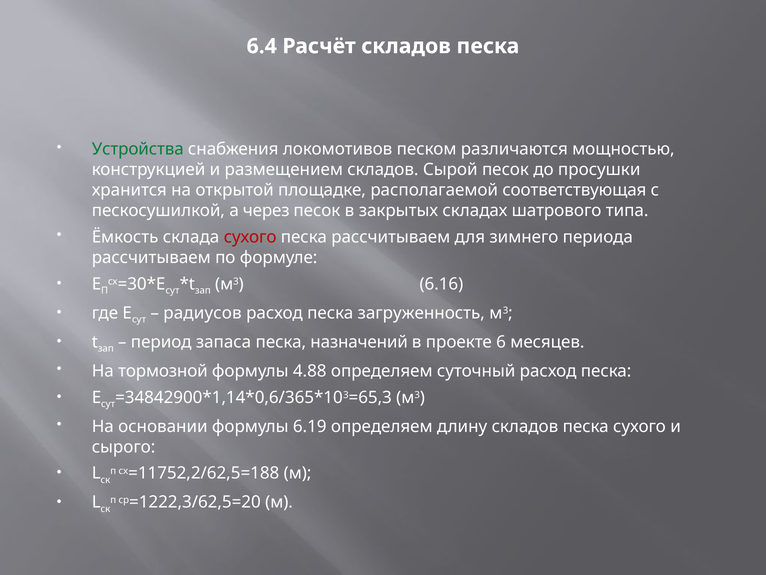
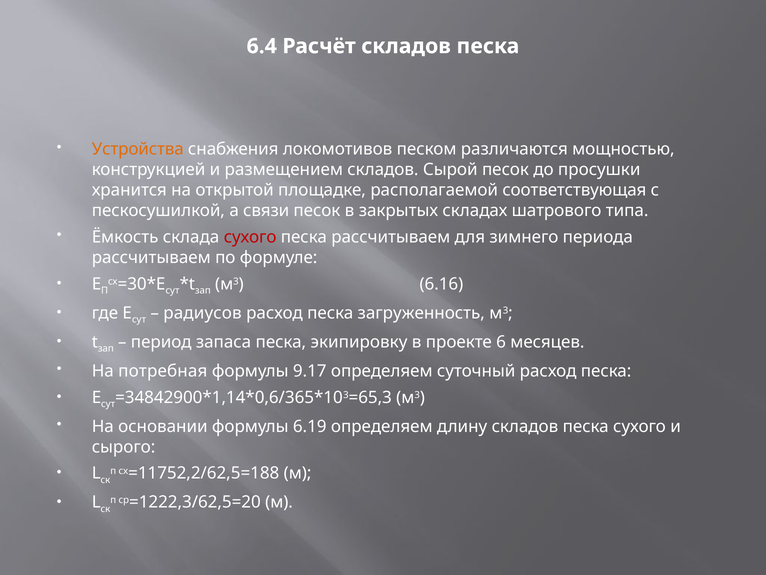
Устройства colour: green -> orange
через: через -> связи
назначений: назначений -> экипировку
тормозной: тормозной -> потребная
4.88: 4.88 -> 9.17
